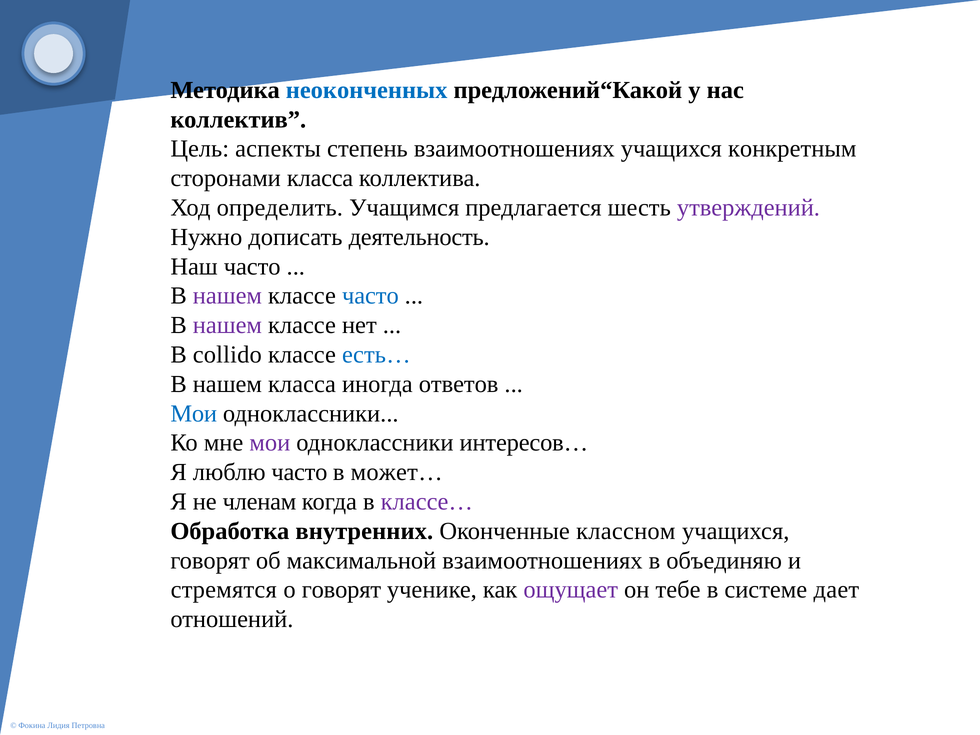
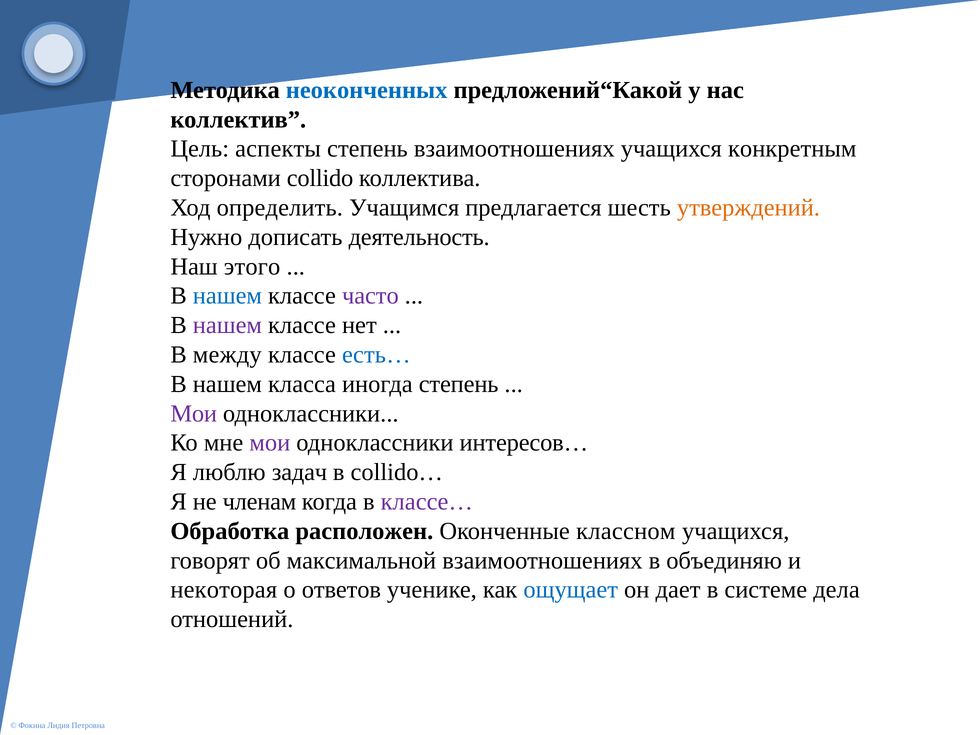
сторонами класса: класса -> collido
утверждений colour: purple -> orange
Наш часто: часто -> этого
нашем at (227, 296) colour: purple -> blue
часто at (370, 296) colour: blue -> purple
collido: collido -> между
иногда ответов: ответов -> степень
Мои at (194, 414) colour: blue -> purple
люблю часто: часто -> задач
может…: может… -> collido…
внутренних: внутренних -> расположен
стремятся: стремятся -> некоторая
о говорят: говорят -> ответов
ощущает colour: purple -> blue
тебе: тебе -> дает
дает: дает -> дела
